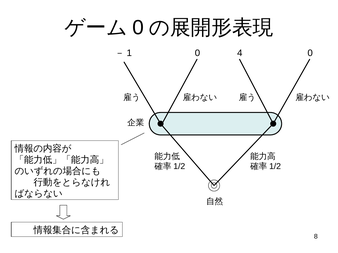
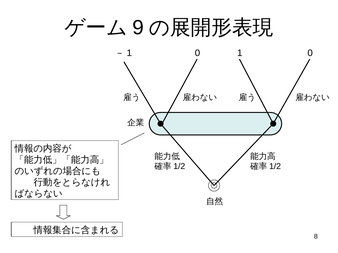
0 at (138, 28): 0 -> 9
4: 4 -> 1
